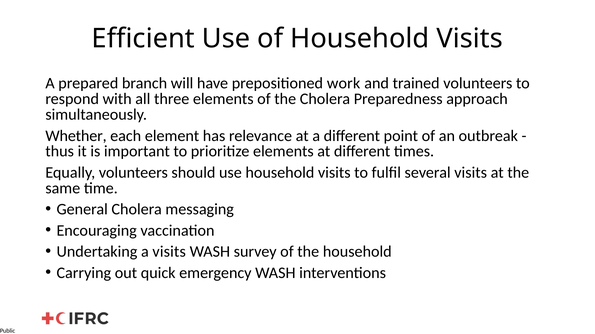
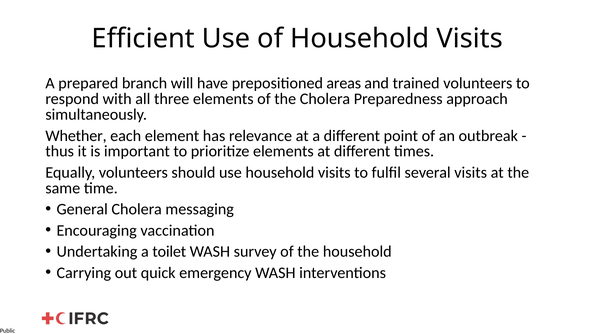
work: work -> areas
a visits: visits -> toilet
